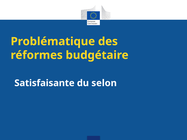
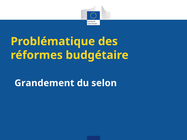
Satisfaisante: Satisfaisante -> Grandement
